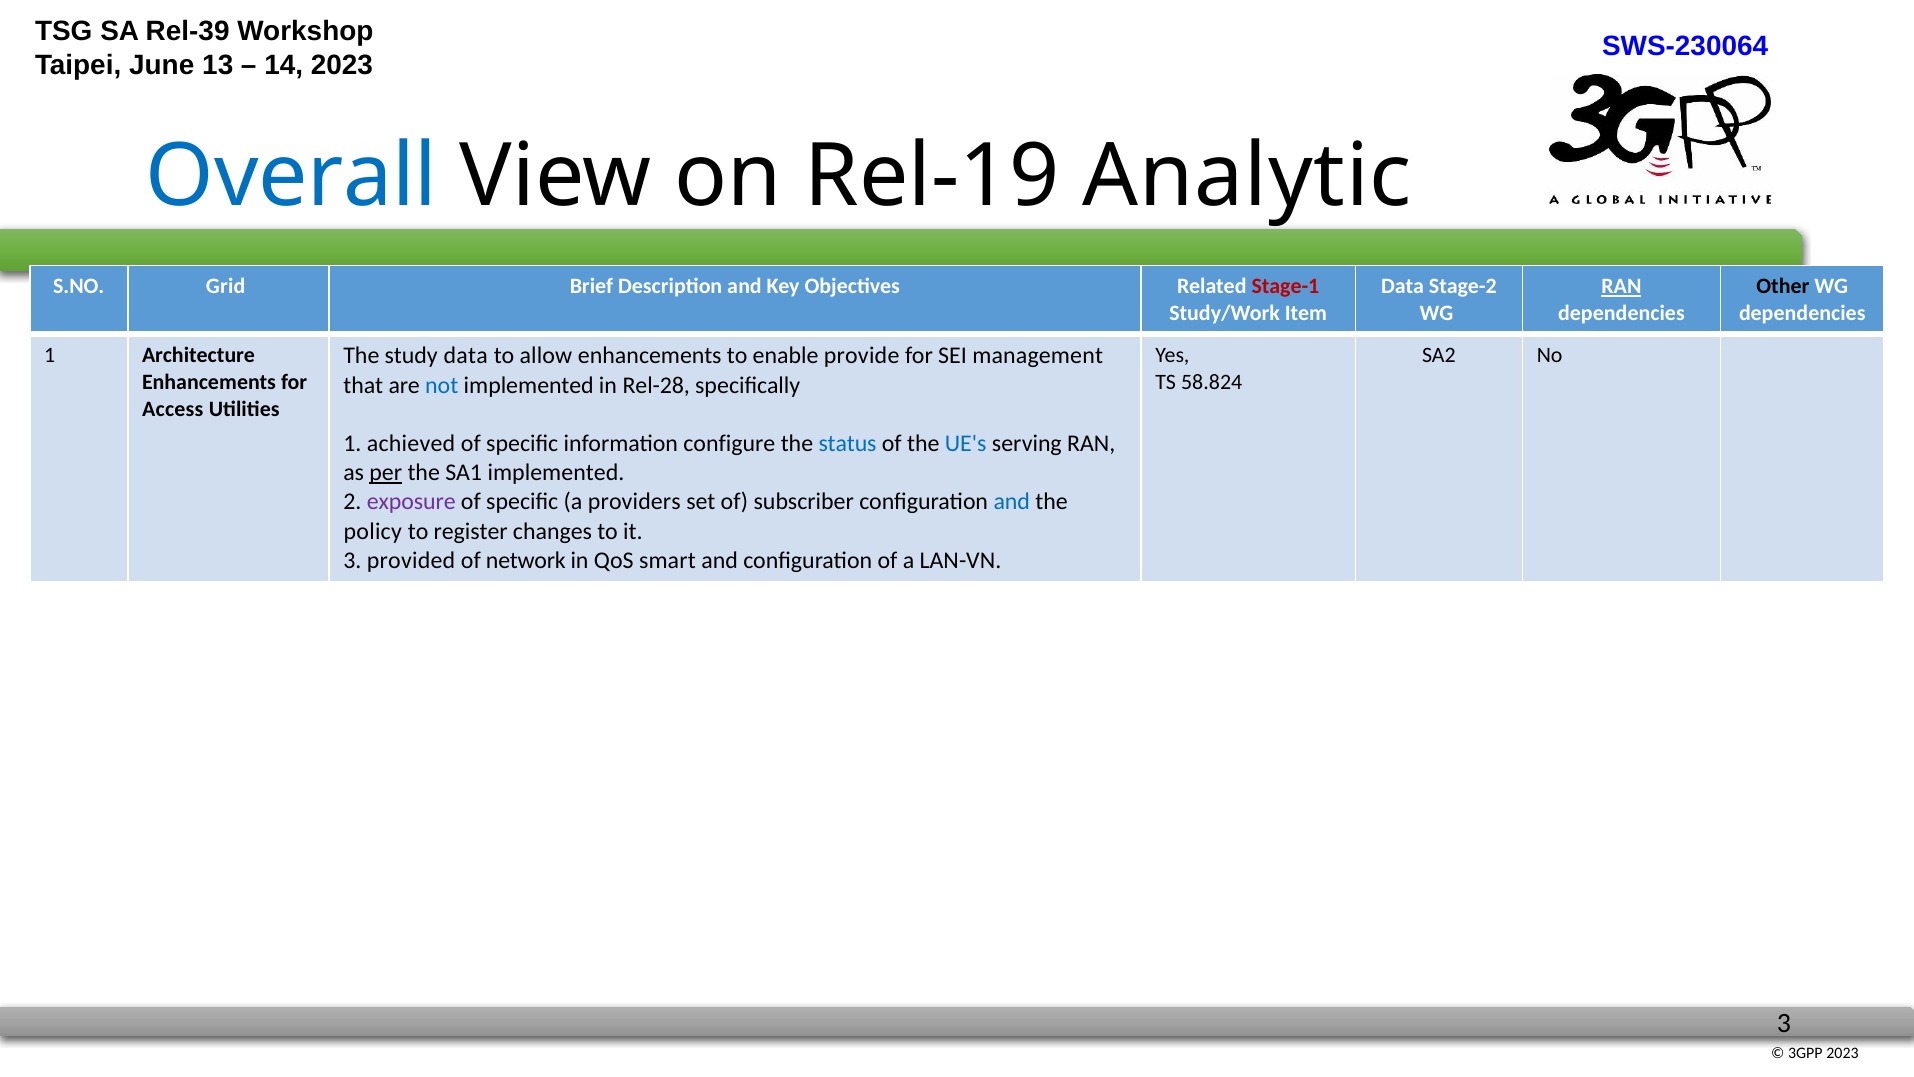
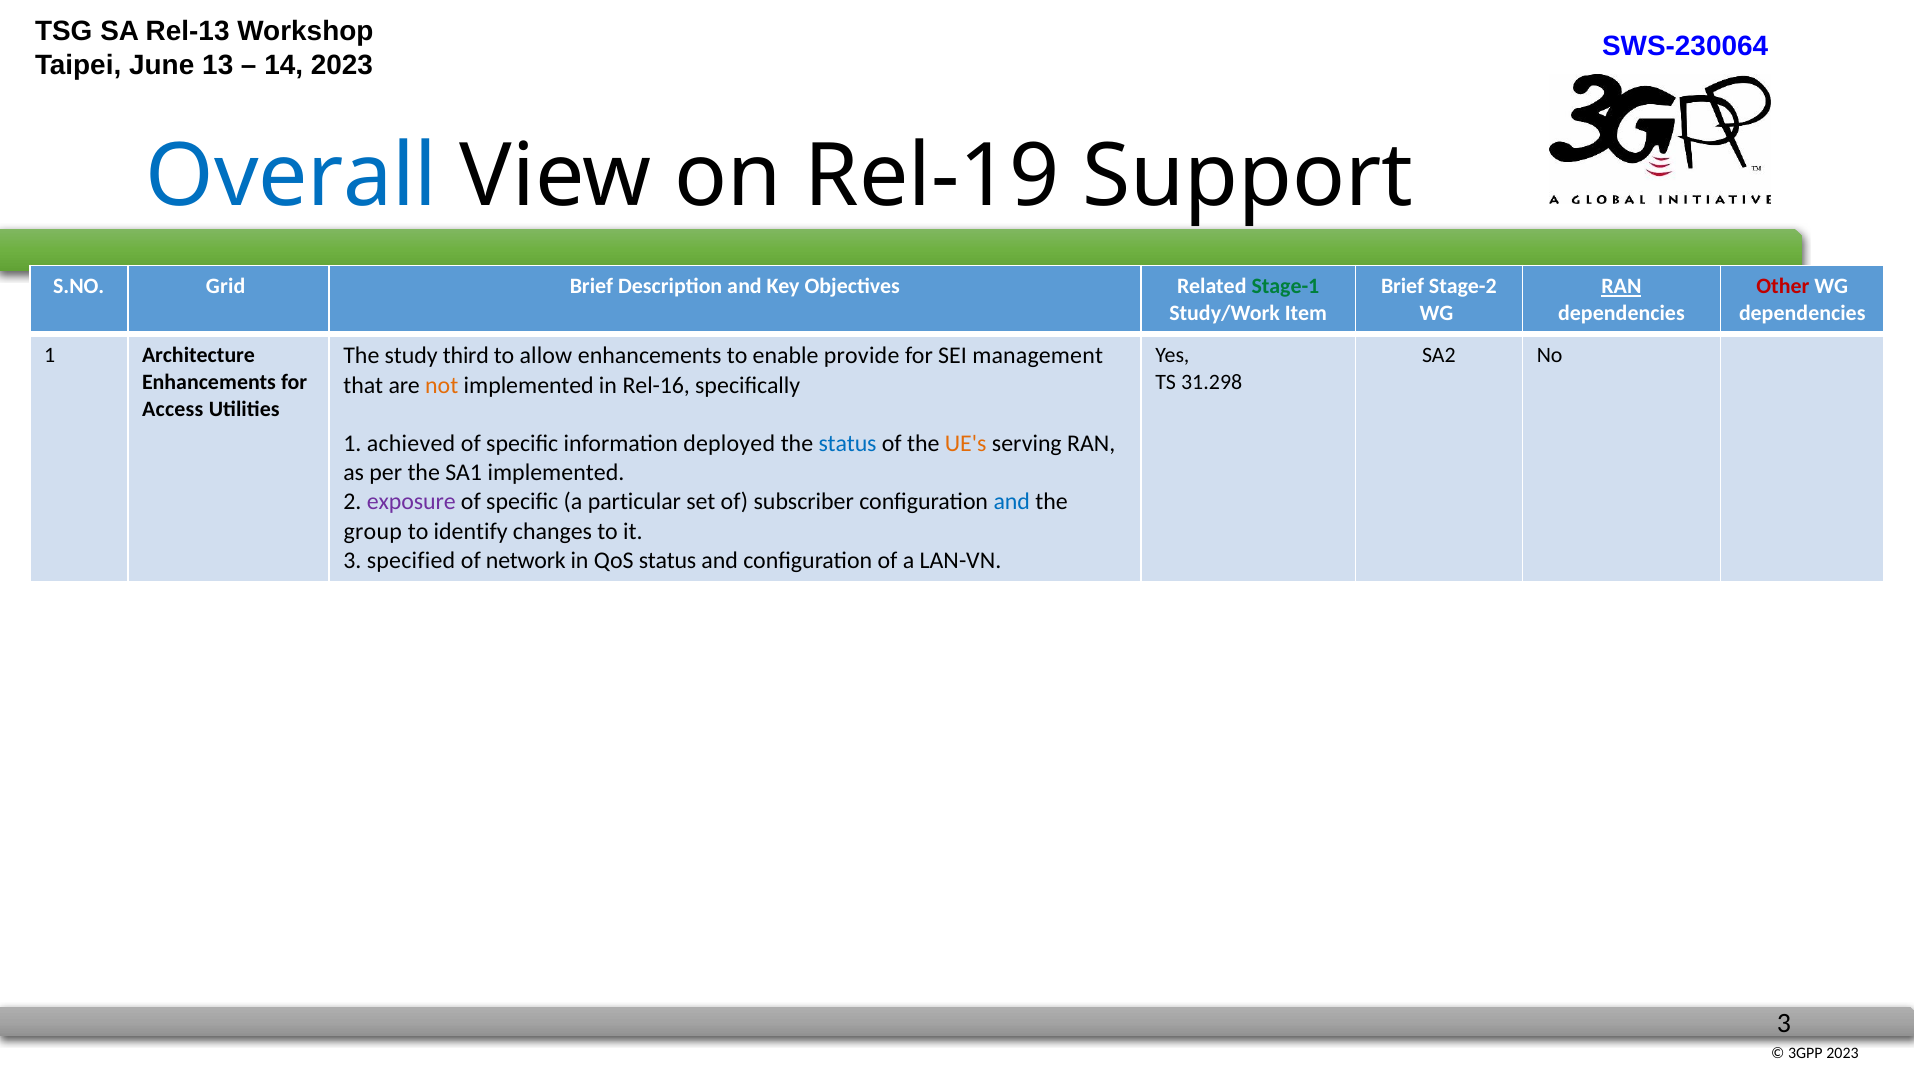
Rel-39: Rel-39 -> Rel-13
Analytic: Analytic -> Support
Stage-1 colour: red -> green
Data at (1402, 286): Data -> Brief
Other colour: black -> red
study data: data -> third
58.824: 58.824 -> 31.298
not colour: blue -> orange
Rel-28: Rel-28 -> Rel-16
configure: configure -> deployed
UE's colour: blue -> orange
per underline: present -> none
providers: providers -> particular
policy: policy -> group
register: register -> identify
provided: provided -> specified
QoS smart: smart -> status
